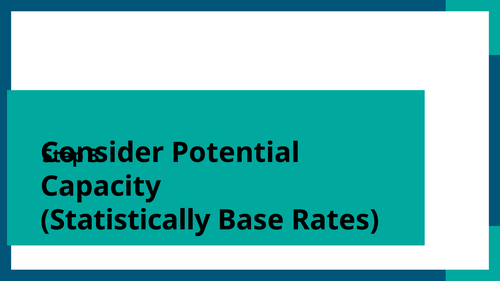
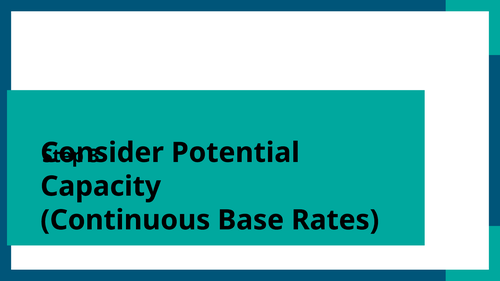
Statistically: Statistically -> Continuous
